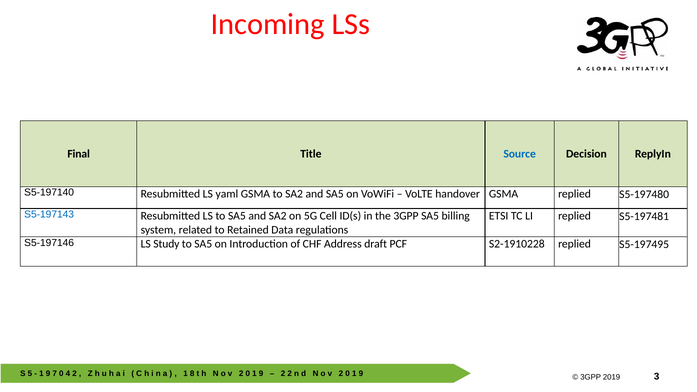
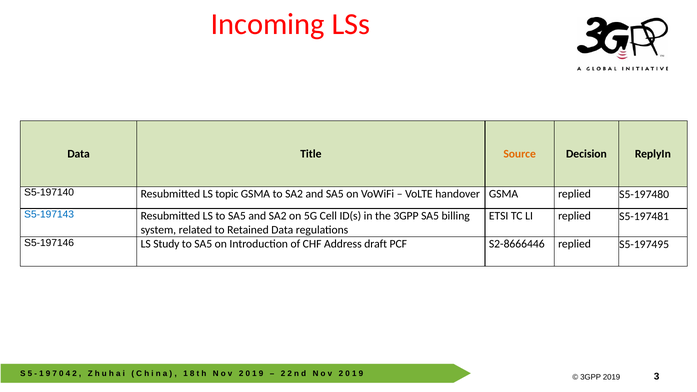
Final at (79, 154): Final -> Data
Source colour: blue -> orange
yaml: yaml -> topic
S2-1910228: S2-1910228 -> S2-8666446
